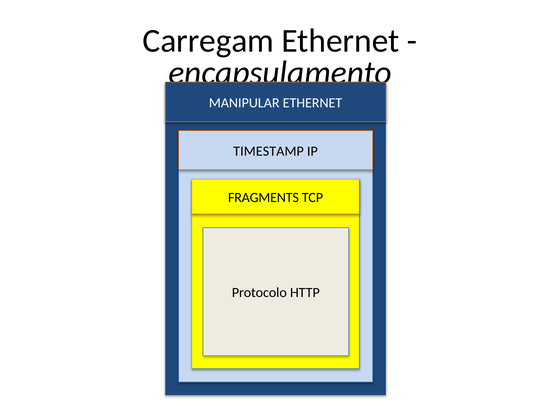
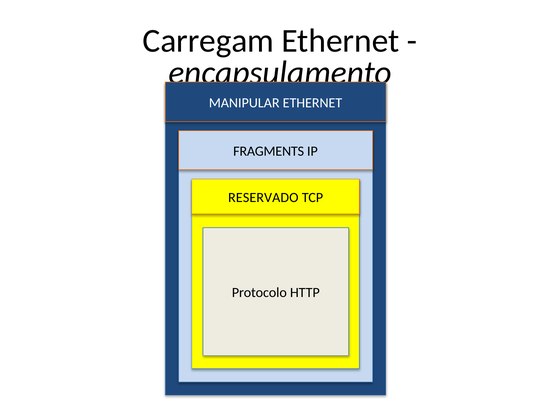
TIMESTAMP: TIMESTAMP -> FRAGMENTS
FRAGMENTS: FRAGMENTS -> RESERVADO
